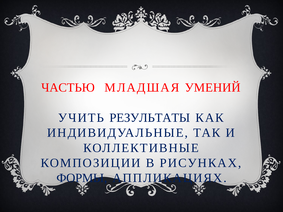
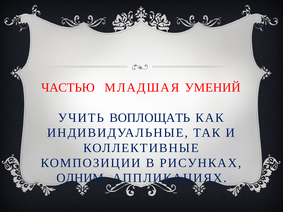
РЕЗУЛЬТАТЫ: РЕЗУЛЬТАТЫ -> ВОПЛОЩАТЬ
ФОРМЫ: ФОРМЫ -> ОДНИМ
